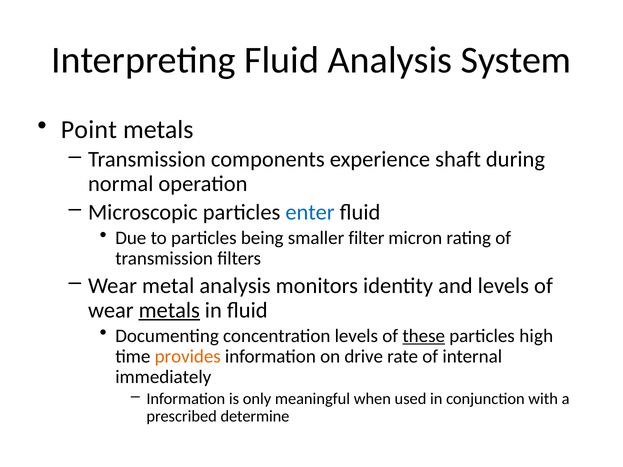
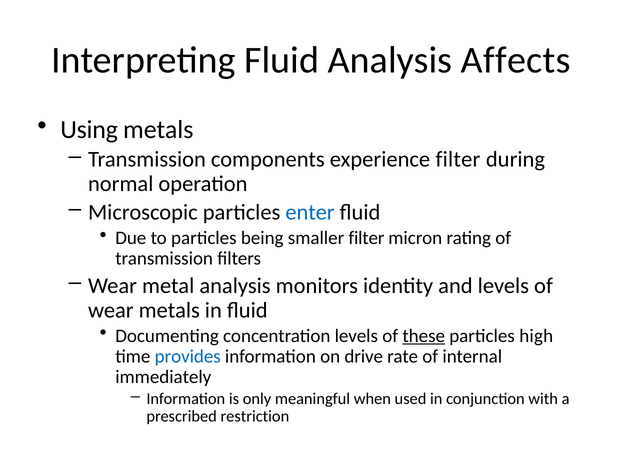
System: System -> Affects
Point: Point -> Using
experience shaft: shaft -> filter
metals at (169, 310) underline: present -> none
provides colour: orange -> blue
determine: determine -> restriction
